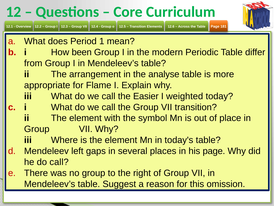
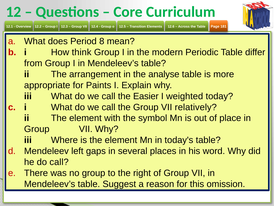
1: 1 -> 8
been: been -> think
Flame: Flame -> Paints
VII transition: transition -> relatively
his page: page -> word
